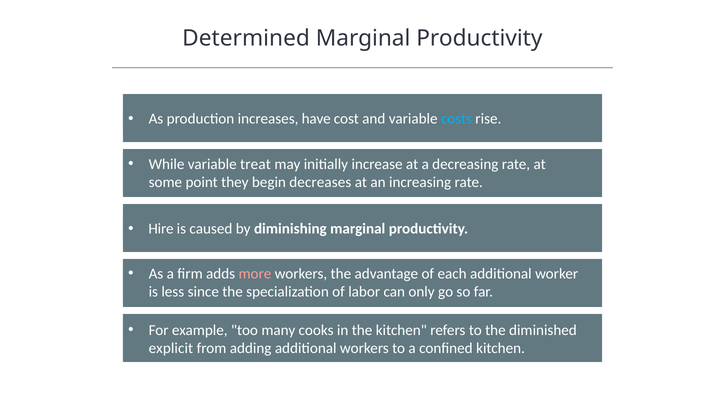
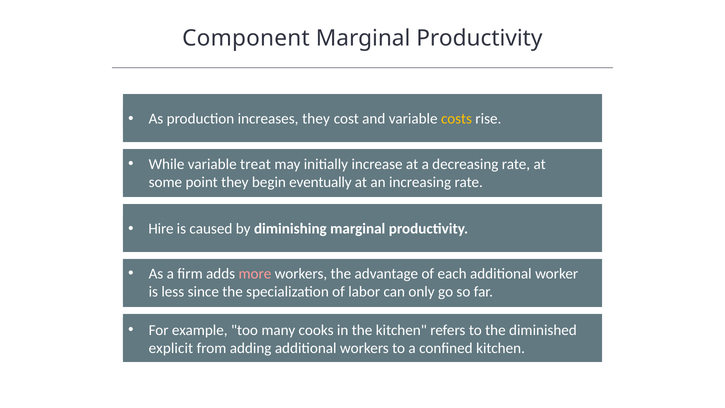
Determined: Determined -> Component
increases have: have -> they
costs colour: light blue -> yellow
decreases: decreases -> eventually
